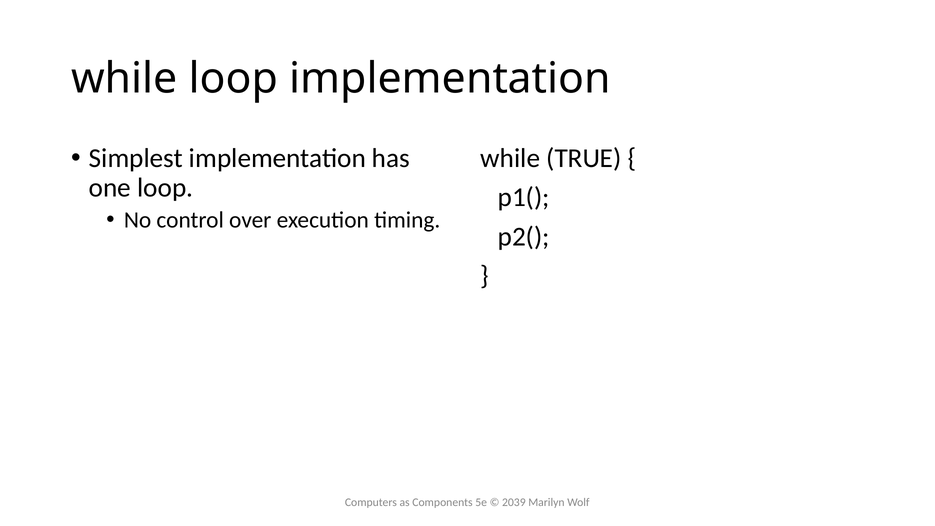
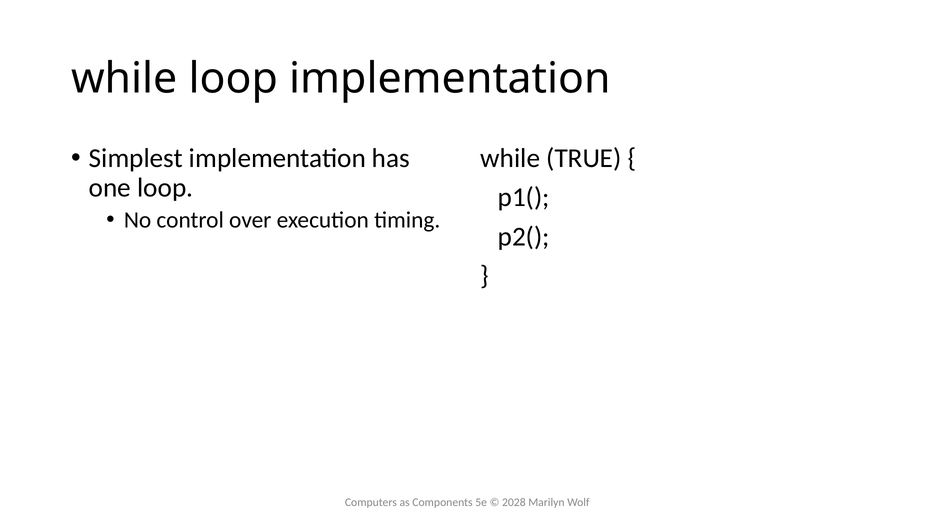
2039: 2039 -> 2028
